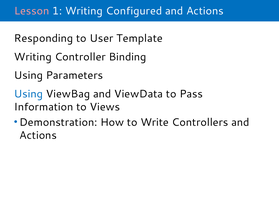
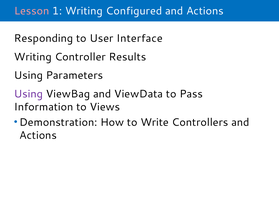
Template: Template -> Interface
Binding: Binding -> Results
Using at (28, 94) colour: blue -> purple
